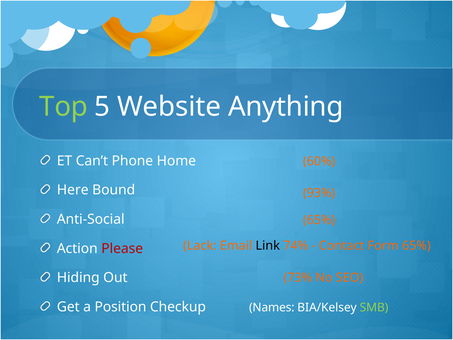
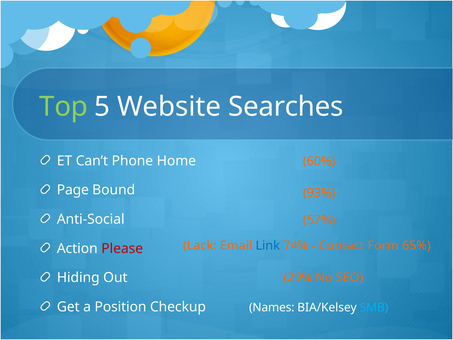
Anything: Anything -> Searches
Here: Here -> Page
65% at (319, 220): 65% -> 57%
Link colour: black -> blue
73%: 73% -> 29%
SMB colour: light green -> light blue
